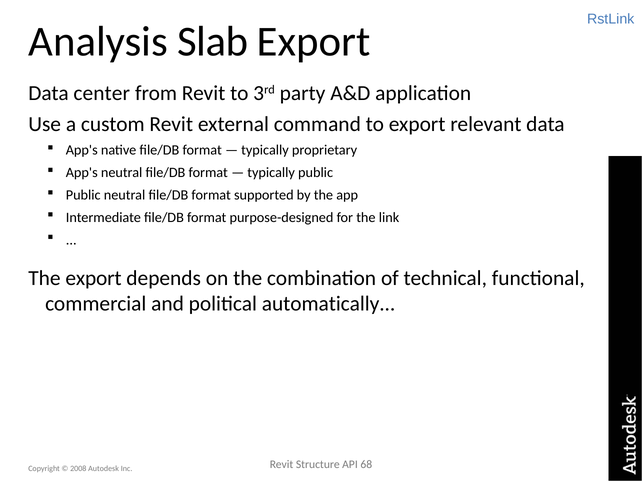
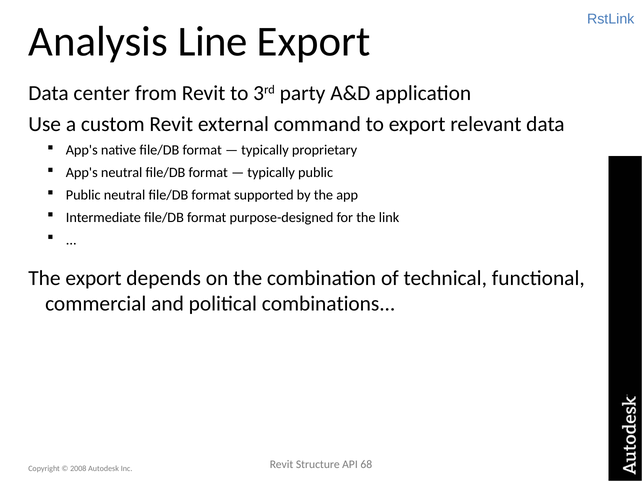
Slab: Slab -> Line
automatically: automatically -> combinations
